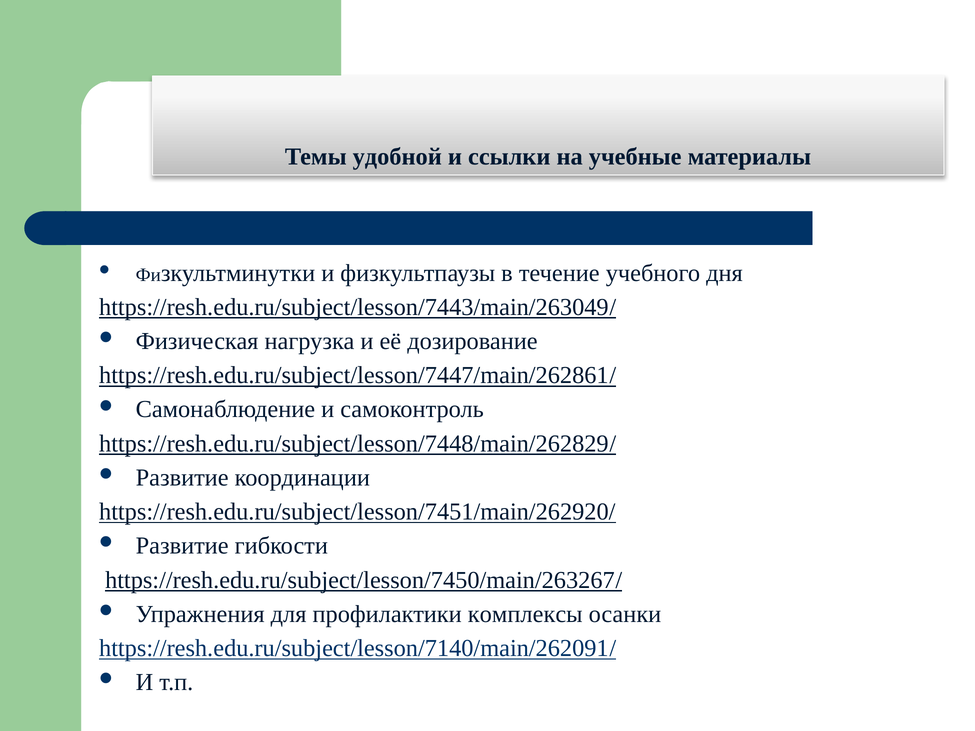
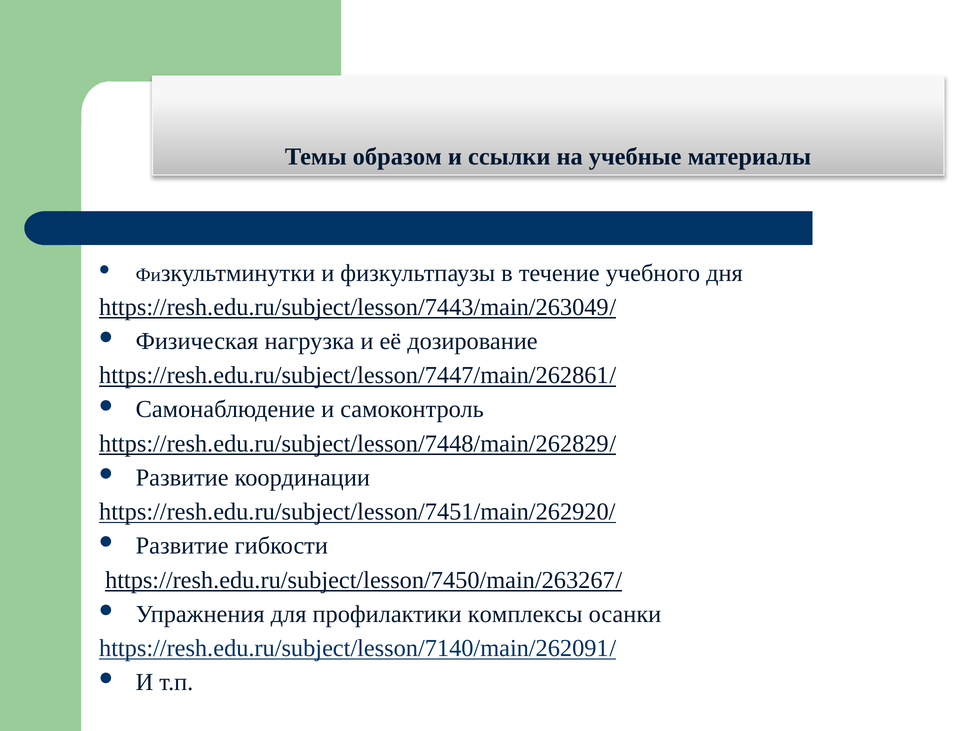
удобной: удобной -> образом
